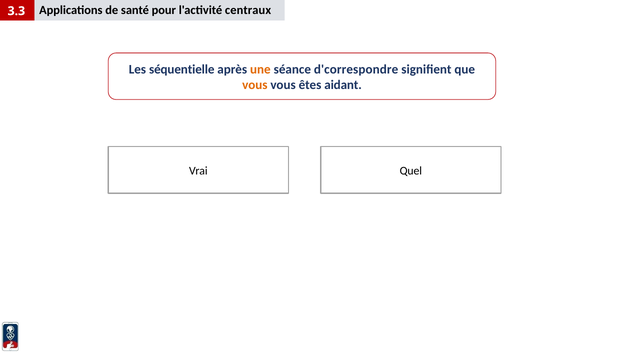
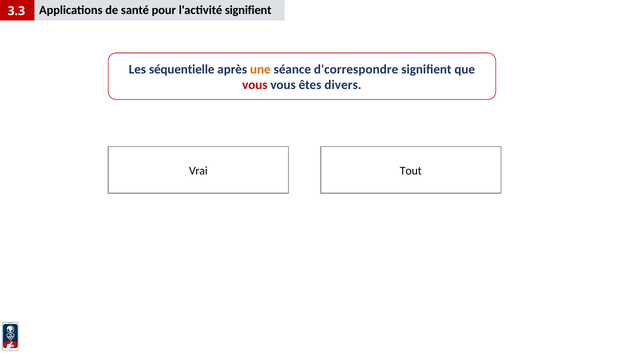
l'activité centraux: centraux -> signifient
vous at (255, 85) colour: orange -> red
aidant: aidant -> divers
Quel: Quel -> Tout
